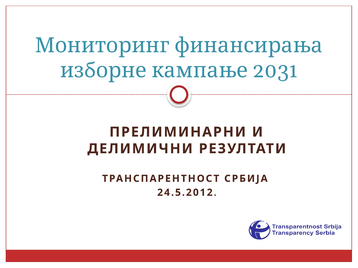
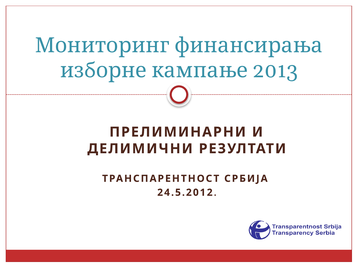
2031: 2031 -> 2013
